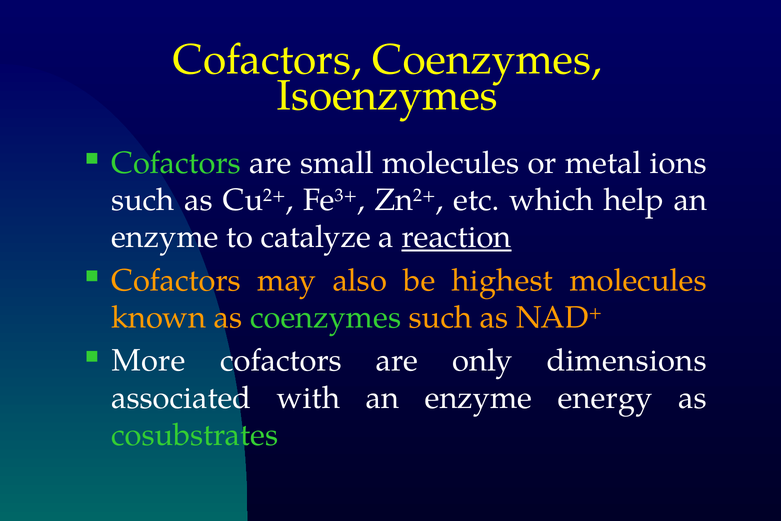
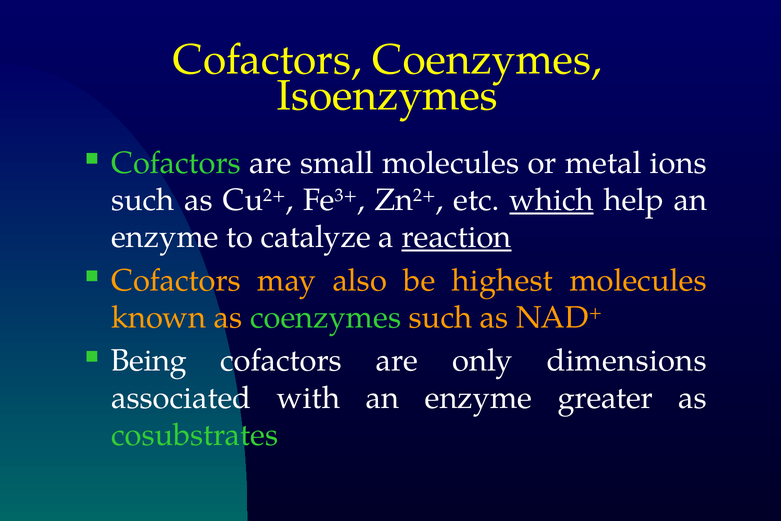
which underline: none -> present
More: More -> Being
energy: energy -> greater
